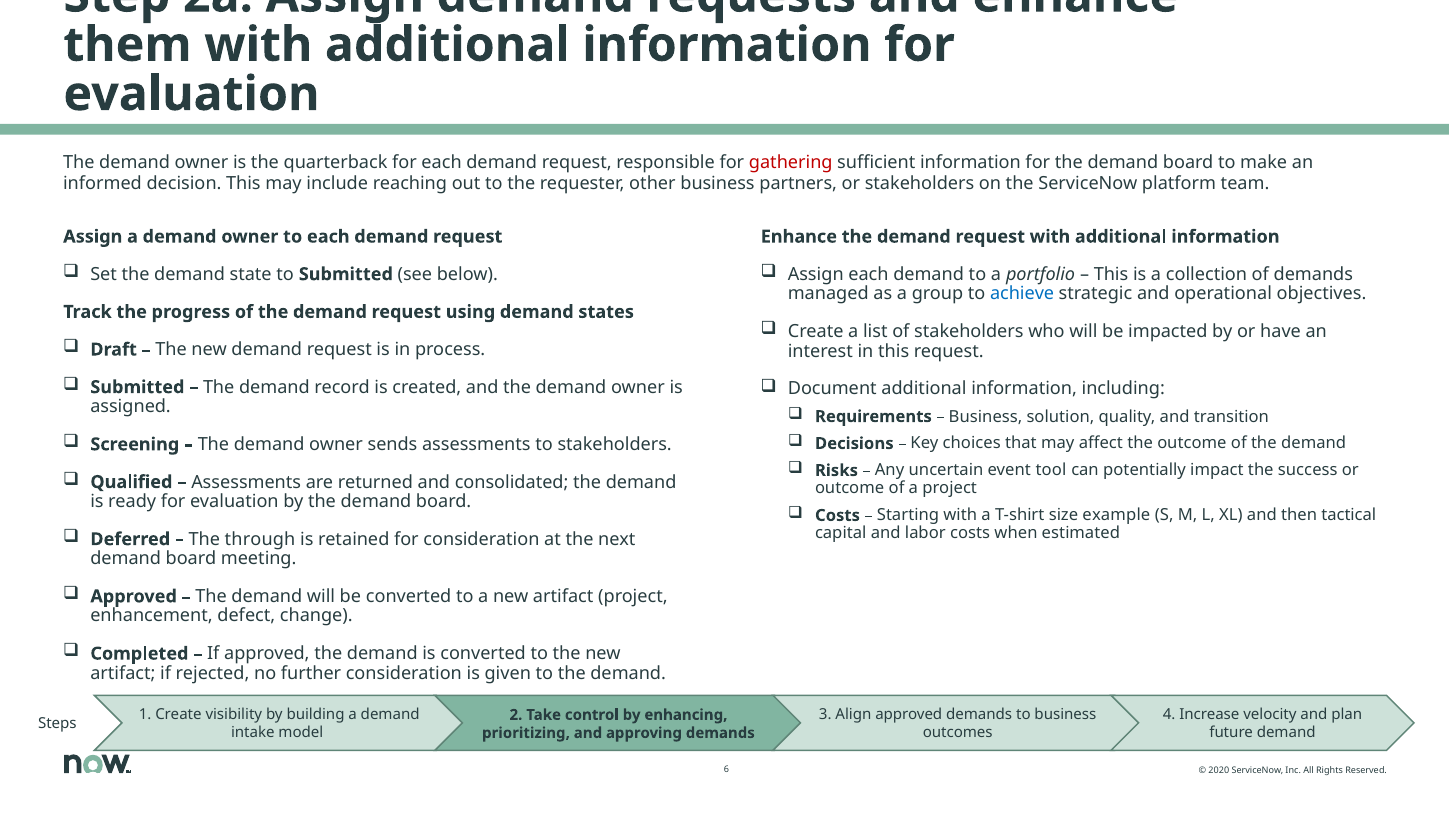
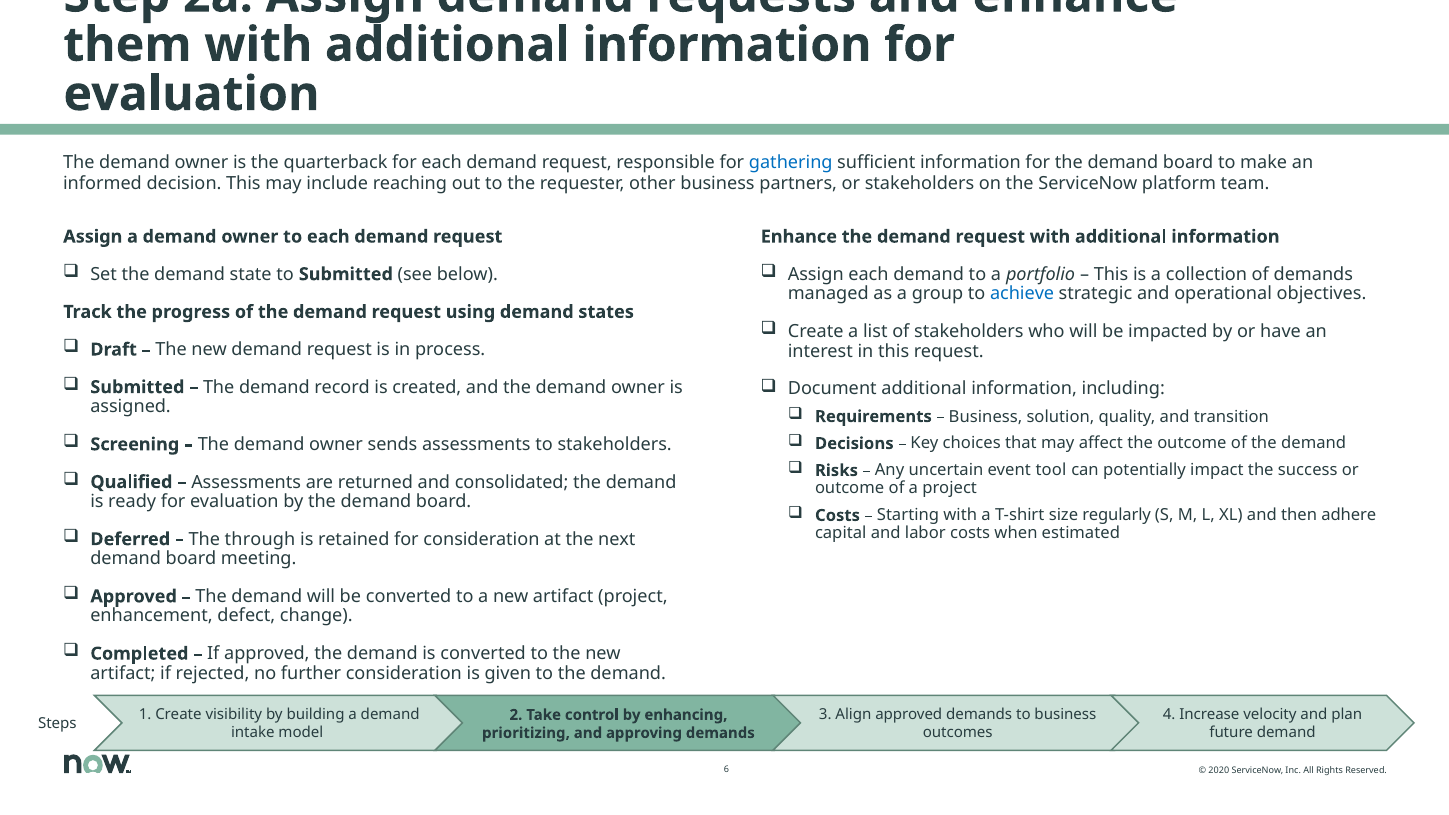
gathering colour: red -> blue
example: example -> regularly
tactical: tactical -> adhere
